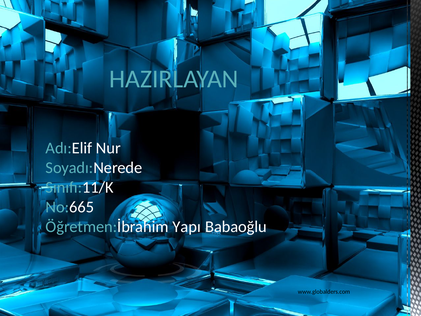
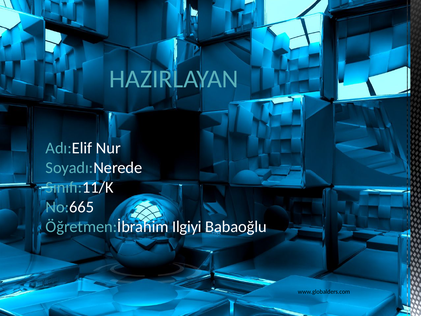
Yapı: Yapı -> Ilgiyi
